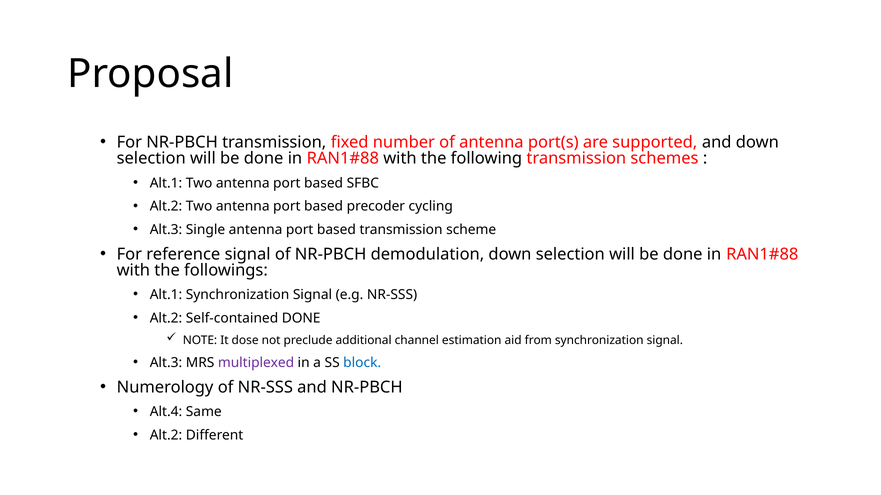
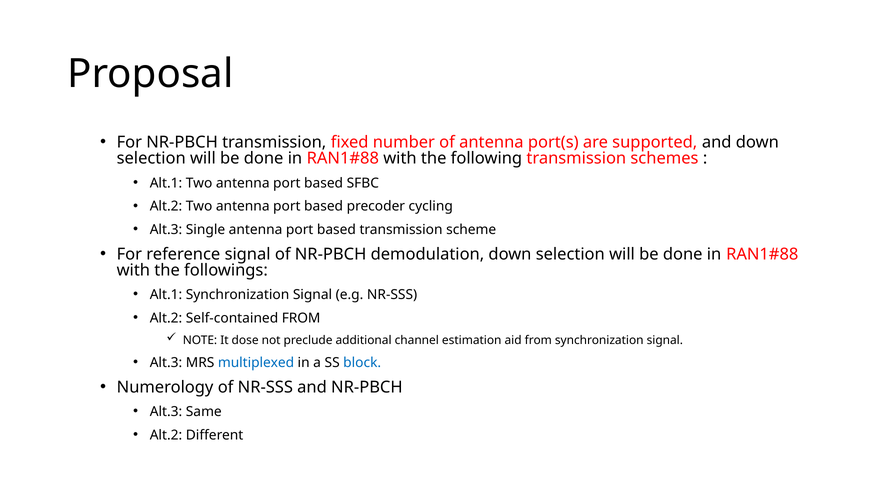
Self-contained DONE: DONE -> FROM
multiplexed colour: purple -> blue
Alt.4 at (166, 412): Alt.4 -> Alt.3
